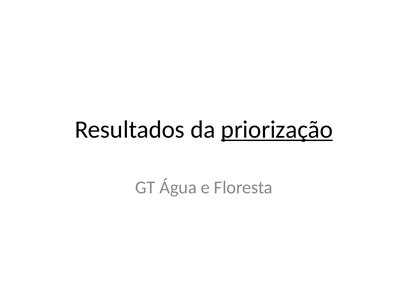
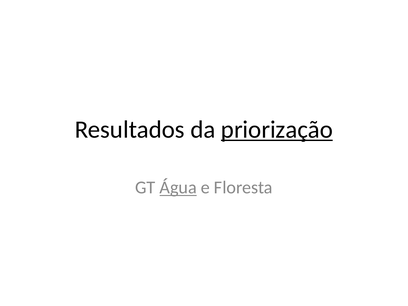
Água underline: none -> present
